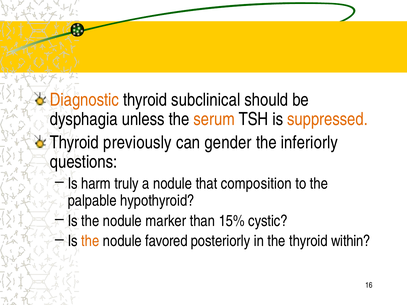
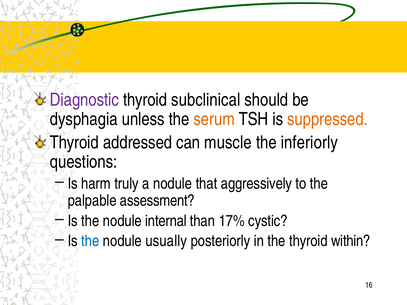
Diagnostic colour: orange -> purple
previously: previously -> addressed
gender: gender -> muscle
composition: composition -> aggressively
hypothyroid: hypothyroid -> assessment
marker: marker -> internal
15%: 15% -> 17%
the at (90, 241) colour: orange -> blue
favored: favored -> usually
